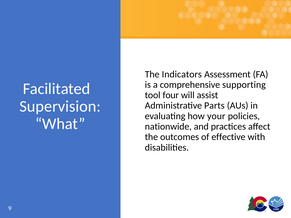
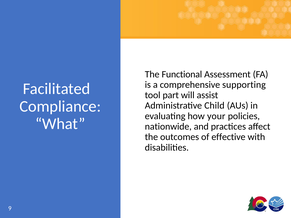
Indicators: Indicators -> Functional
four: four -> part
Supervision: Supervision -> Compliance
Parts: Parts -> Child
